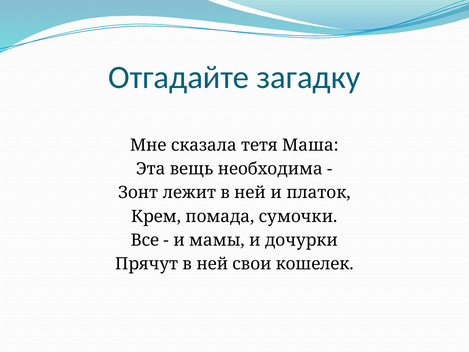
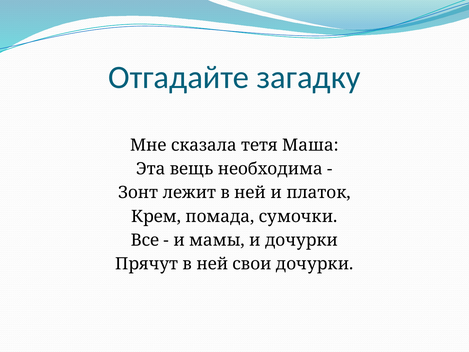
свои кошелек: кошелек -> дочурки
